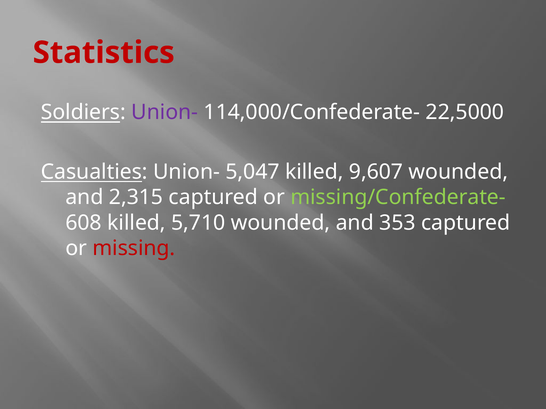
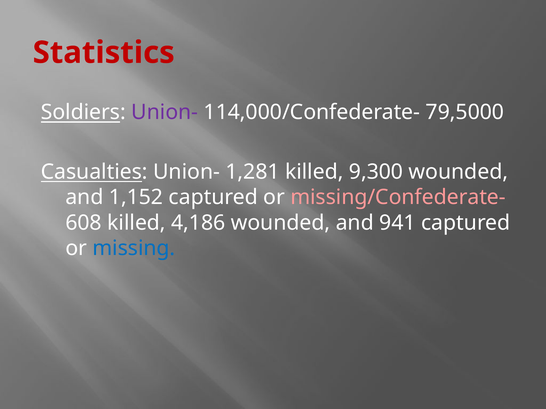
22,5000: 22,5000 -> 79,5000
5,047: 5,047 -> 1,281
9,607: 9,607 -> 9,300
2,315: 2,315 -> 1,152
missing/Confederate- colour: light green -> pink
5,710: 5,710 -> 4,186
353: 353 -> 941
missing colour: red -> blue
